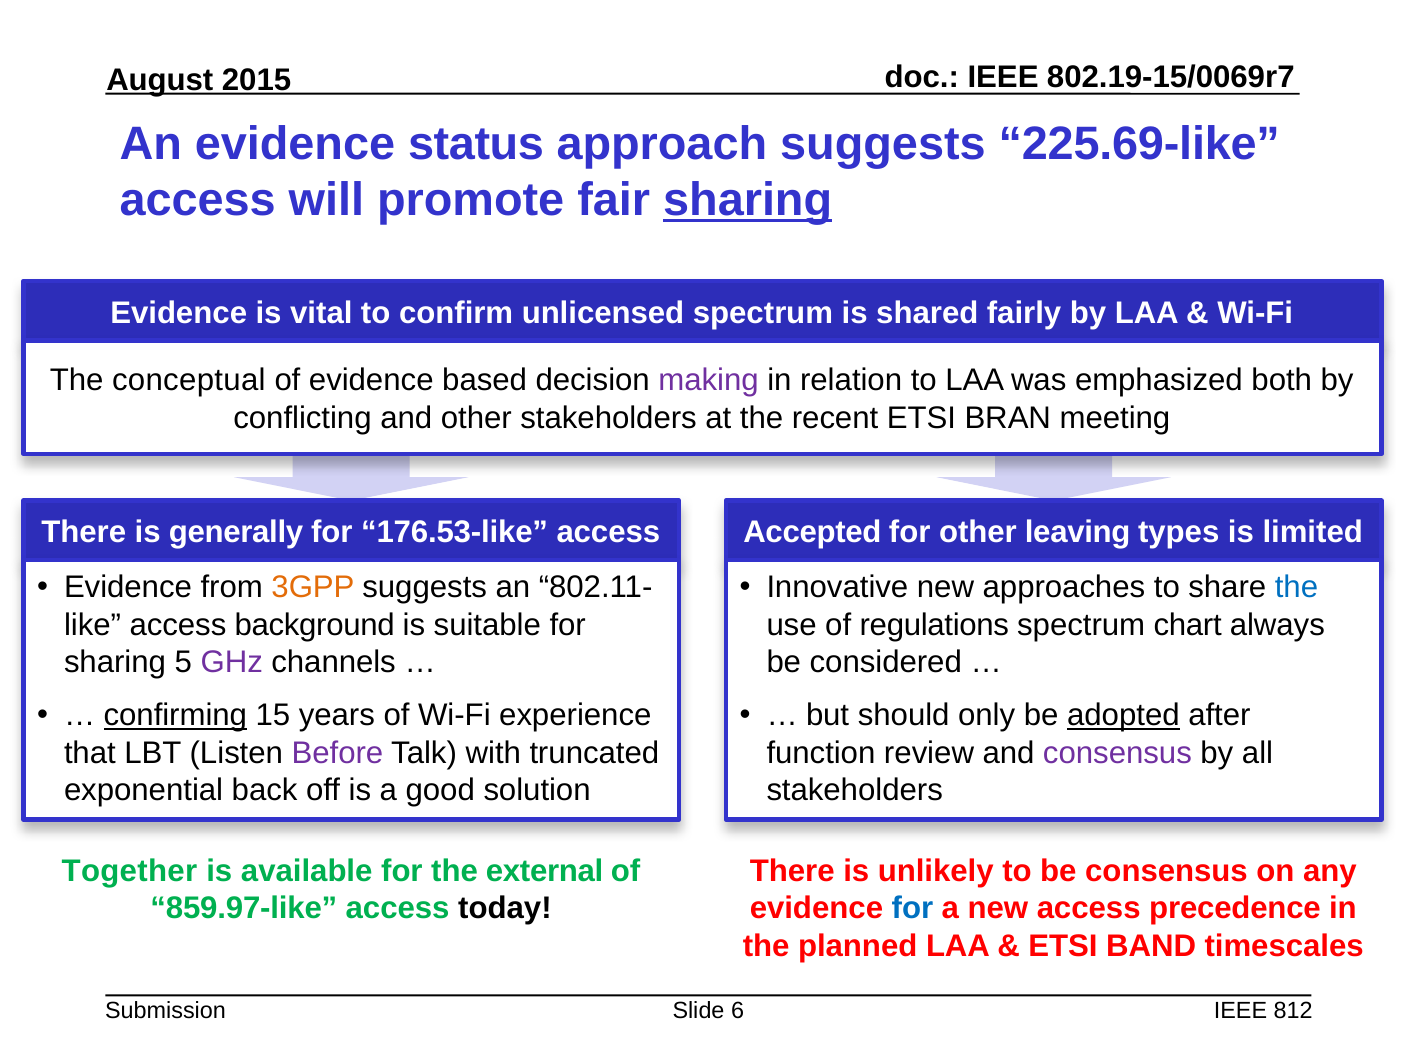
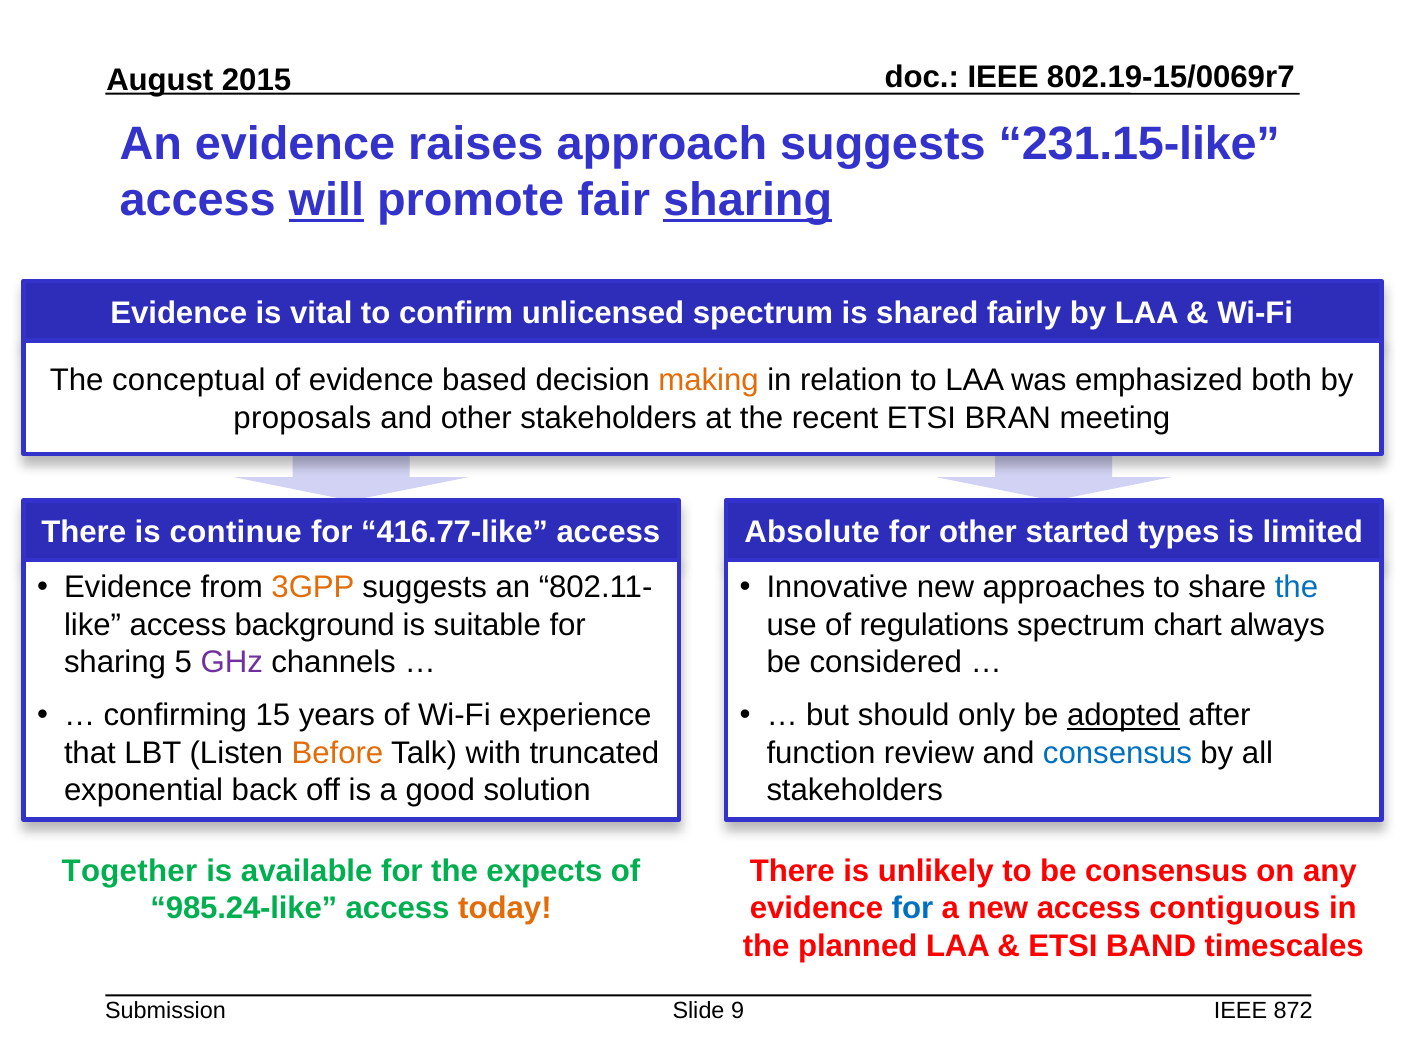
status: status -> raises
225.69-like: 225.69-like -> 231.15-like
will underline: none -> present
making colour: purple -> orange
conflicting: conflicting -> proposals
generally: generally -> continue
176.53-like: 176.53-like -> 416.77-like
Accepted: Accepted -> Absolute
leaving: leaving -> started
confirming underline: present -> none
Before colour: purple -> orange
consensus at (1117, 753) colour: purple -> blue
external: external -> expects
859.97-like: 859.97-like -> 985.24-like
today colour: black -> orange
precedence: precedence -> contiguous
6: 6 -> 9
812: 812 -> 872
